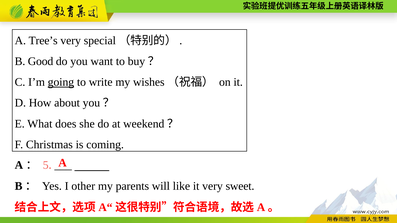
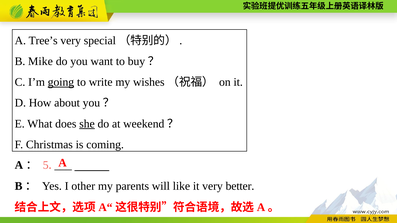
Good: Good -> Mike
she underline: none -> present
sweet: sweet -> better
